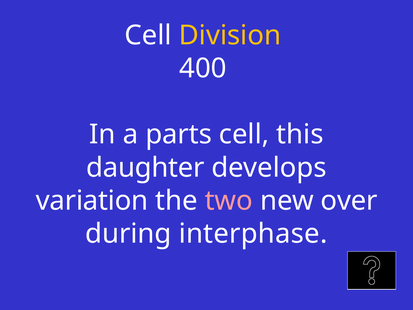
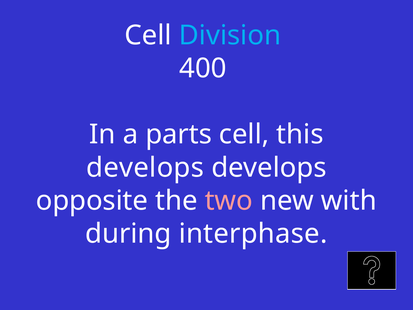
Division colour: yellow -> light blue
daughter at (145, 167): daughter -> develops
variation: variation -> opposite
over: over -> with
